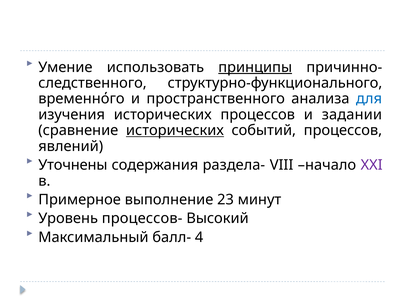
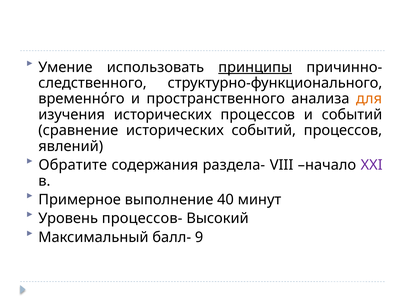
для colour: blue -> orange
и задании: задании -> событий
исторических at (175, 130) underline: present -> none
Уточнены: Уточнены -> Обратите
23: 23 -> 40
4: 4 -> 9
